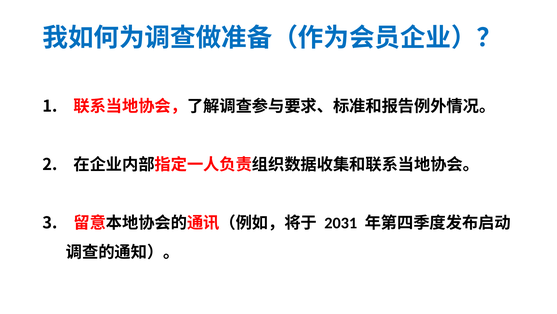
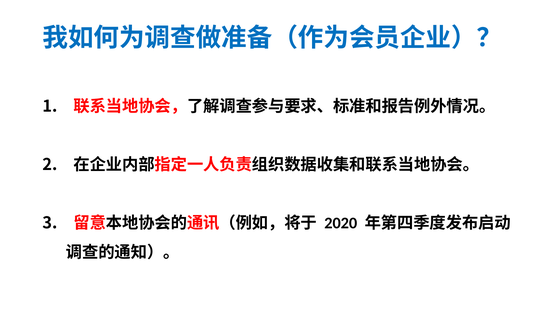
2031: 2031 -> 2020
